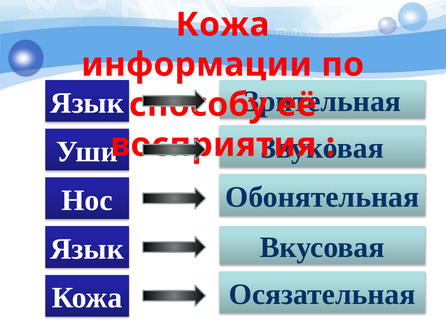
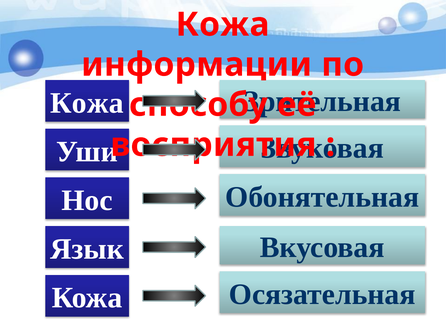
Язык at (87, 103): Язык -> Кожа
